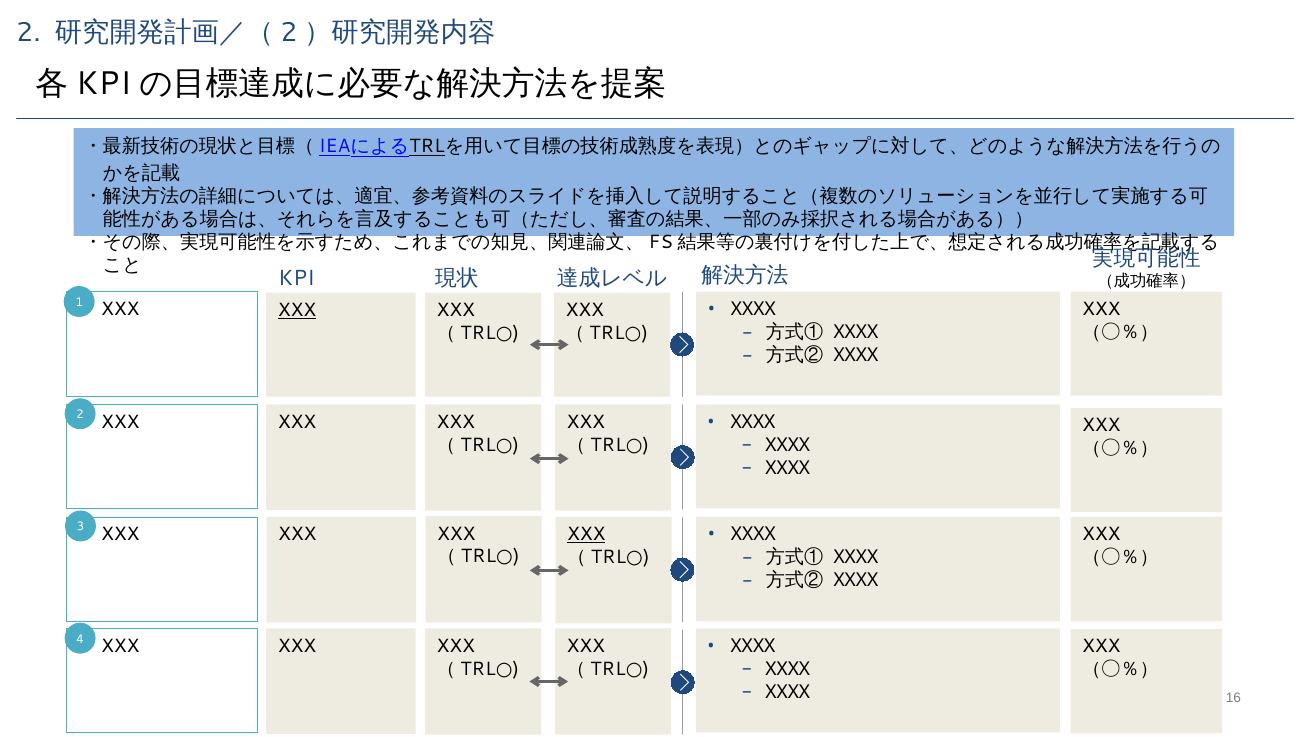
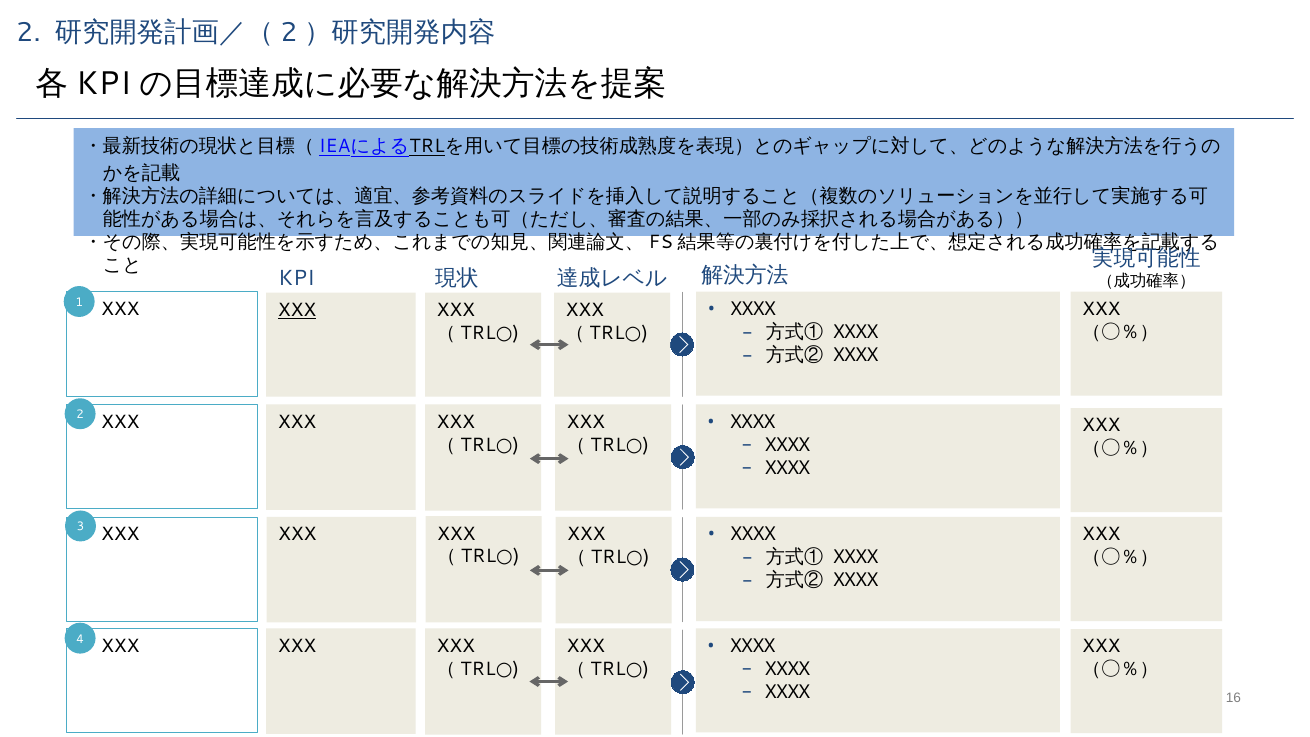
XXX at (586, 534) underline: present -> none
